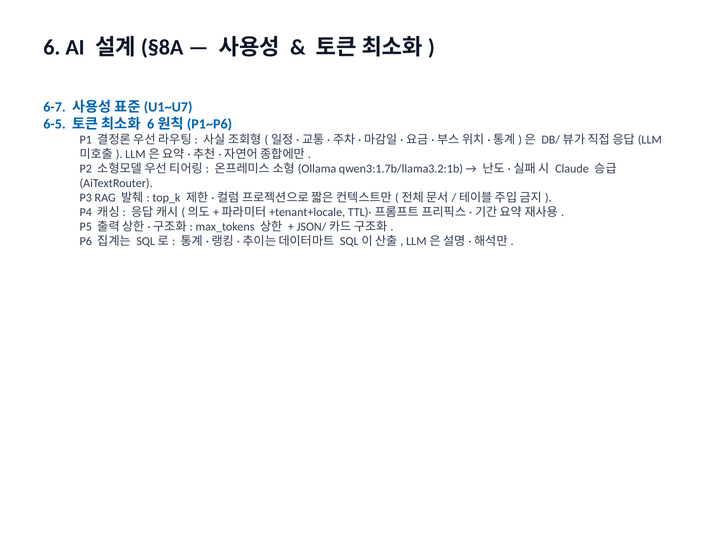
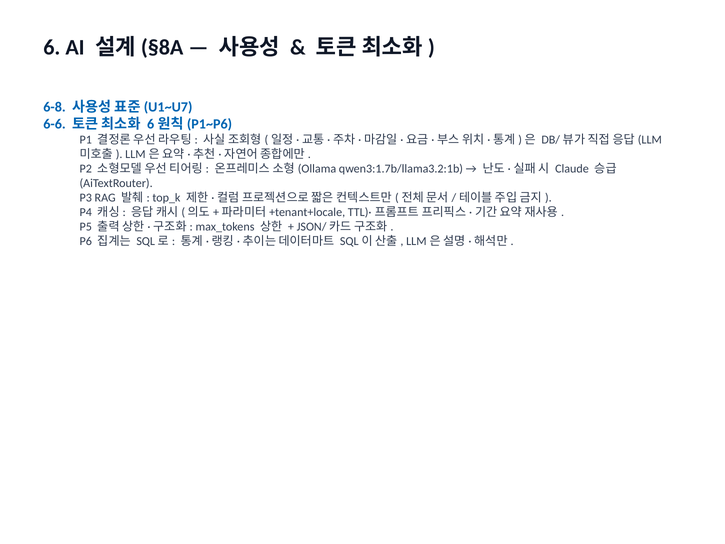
6-7: 6-7 -> 6-8
6-5: 6-5 -> 6-6
